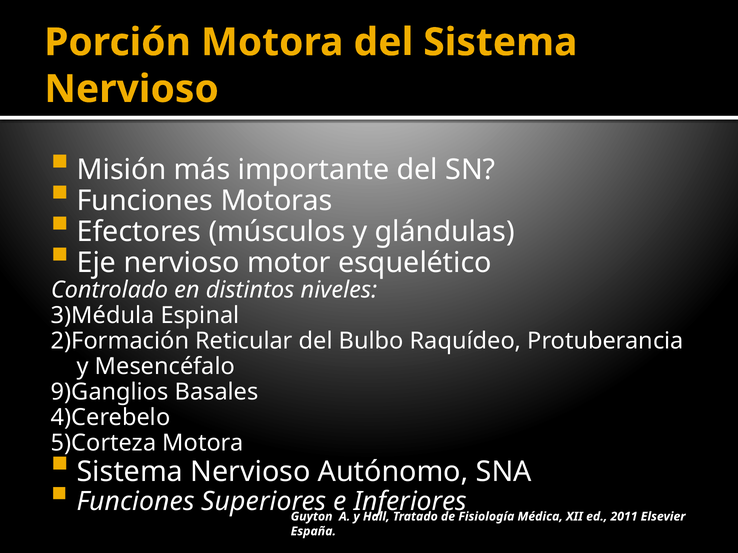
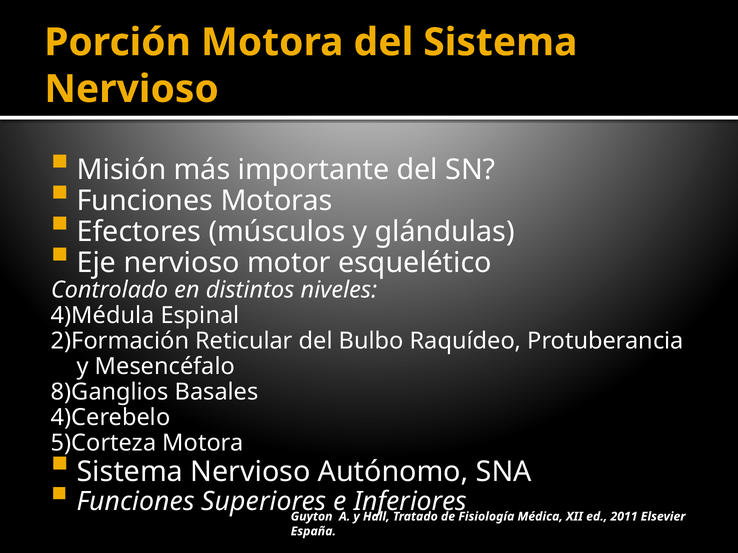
3)Médula: 3)Médula -> 4)Médula
9)Ganglios: 9)Ganglios -> 8)Ganglios
